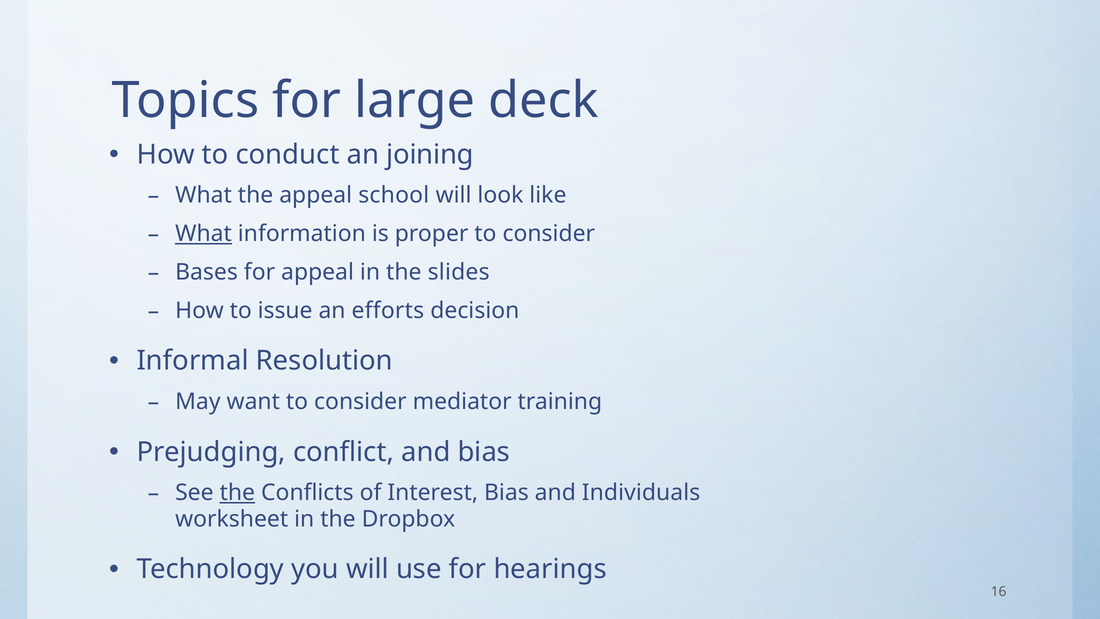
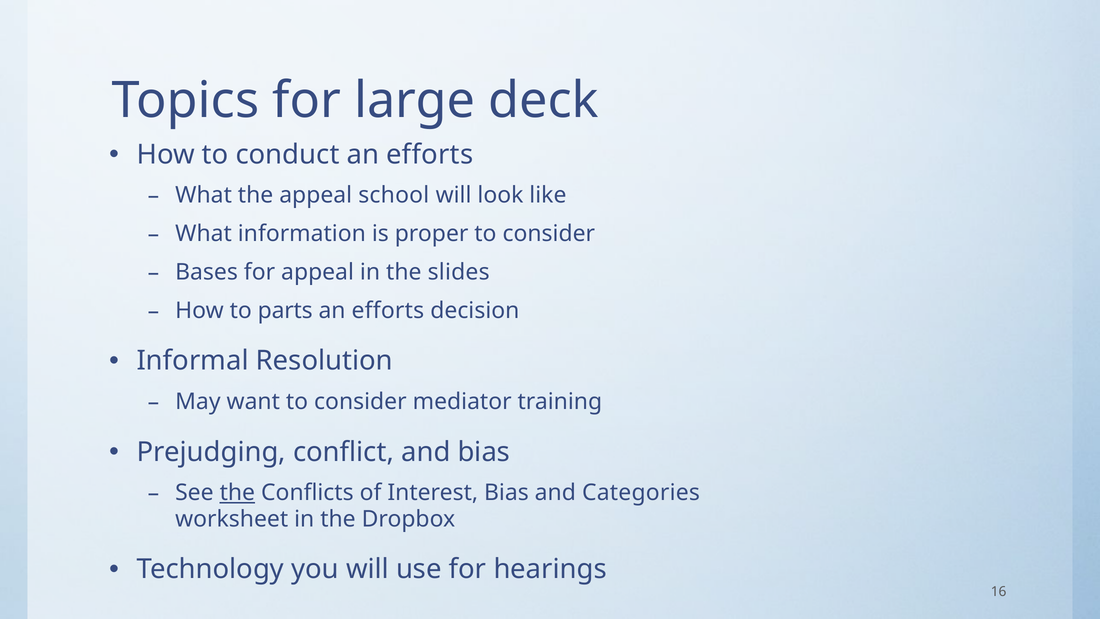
conduct an joining: joining -> efforts
What at (204, 234) underline: present -> none
issue: issue -> parts
Individuals: Individuals -> Categories
